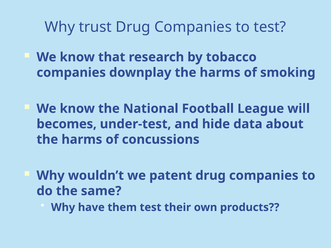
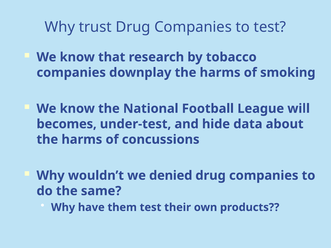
patent: patent -> denied
